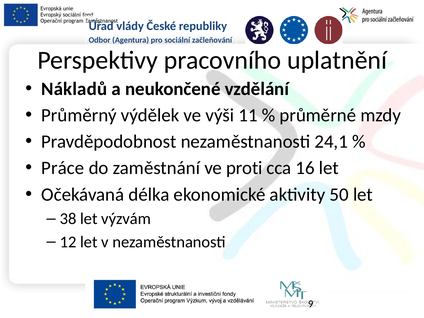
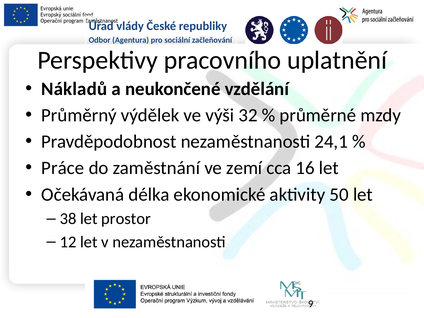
11: 11 -> 32
proti: proti -> zemí
výzvám: výzvám -> prostor
